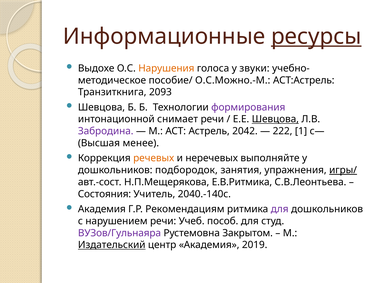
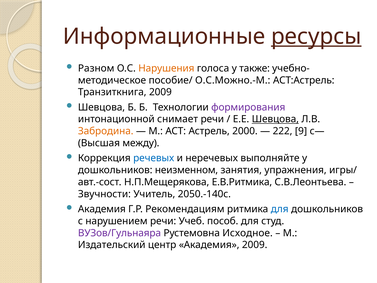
Выдохе: Выдохе -> Разном
звуки: звуки -> также
Транзиткнига 2093: 2093 -> 2009
Забродина colour: purple -> orange
2042: 2042 -> 2000
1: 1 -> 9
менее: менее -> между
речевых colour: orange -> blue
подбородок: подбородок -> неизменном
игры/ underline: present -> none
Состояния: Состояния -> Звучности
2040.-140с: 2040.-140с -> 2050.-140с
для at (280, 209) colour: purple -> blue
Закрытом: Закрытом -> Исходное
Издательский underline: present -> none
Академия 2019: 2019 -> 2009
